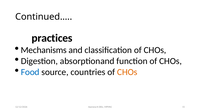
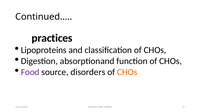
Mechanisms: Mechanisms -> Lipoproteins
Food colour: blue -> purple
countries: countries -> disorders
